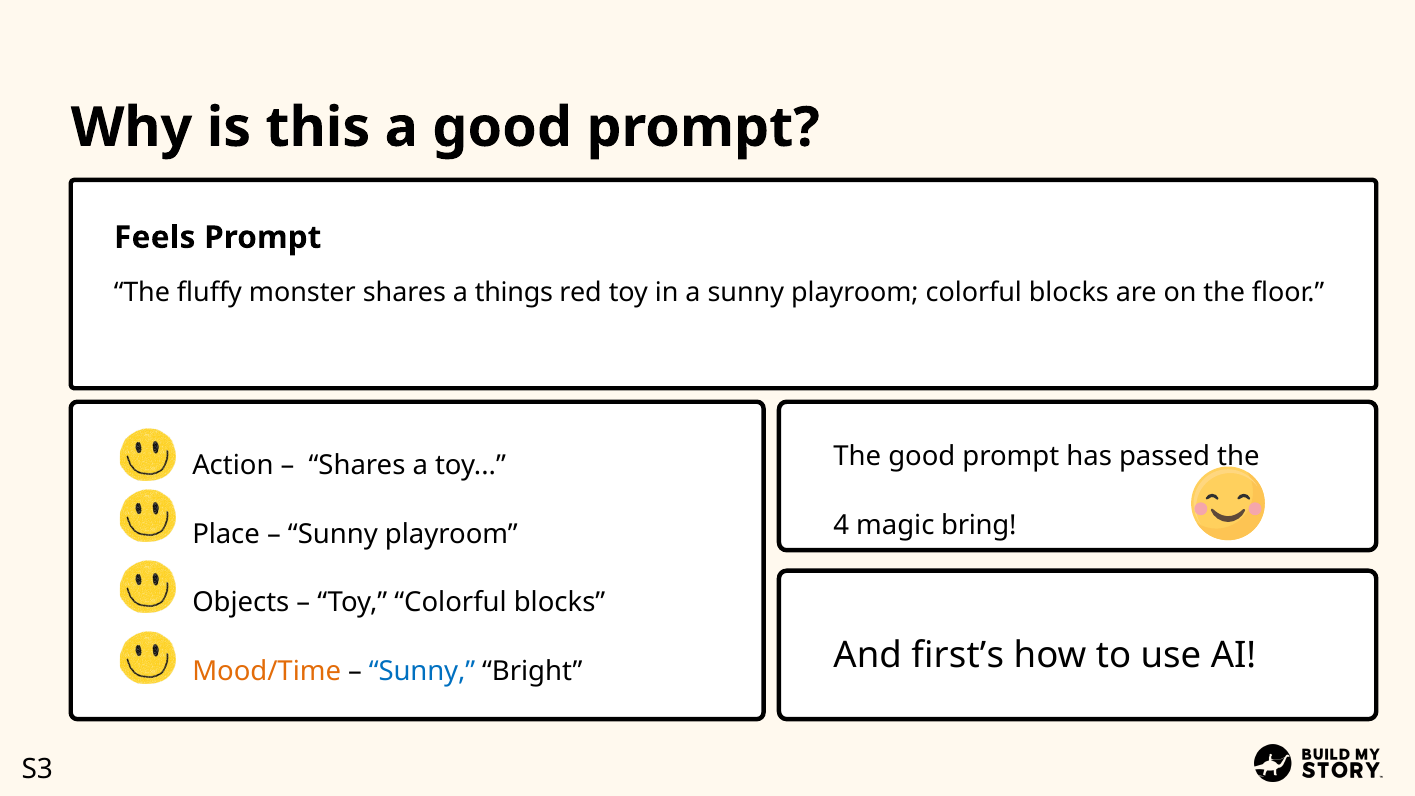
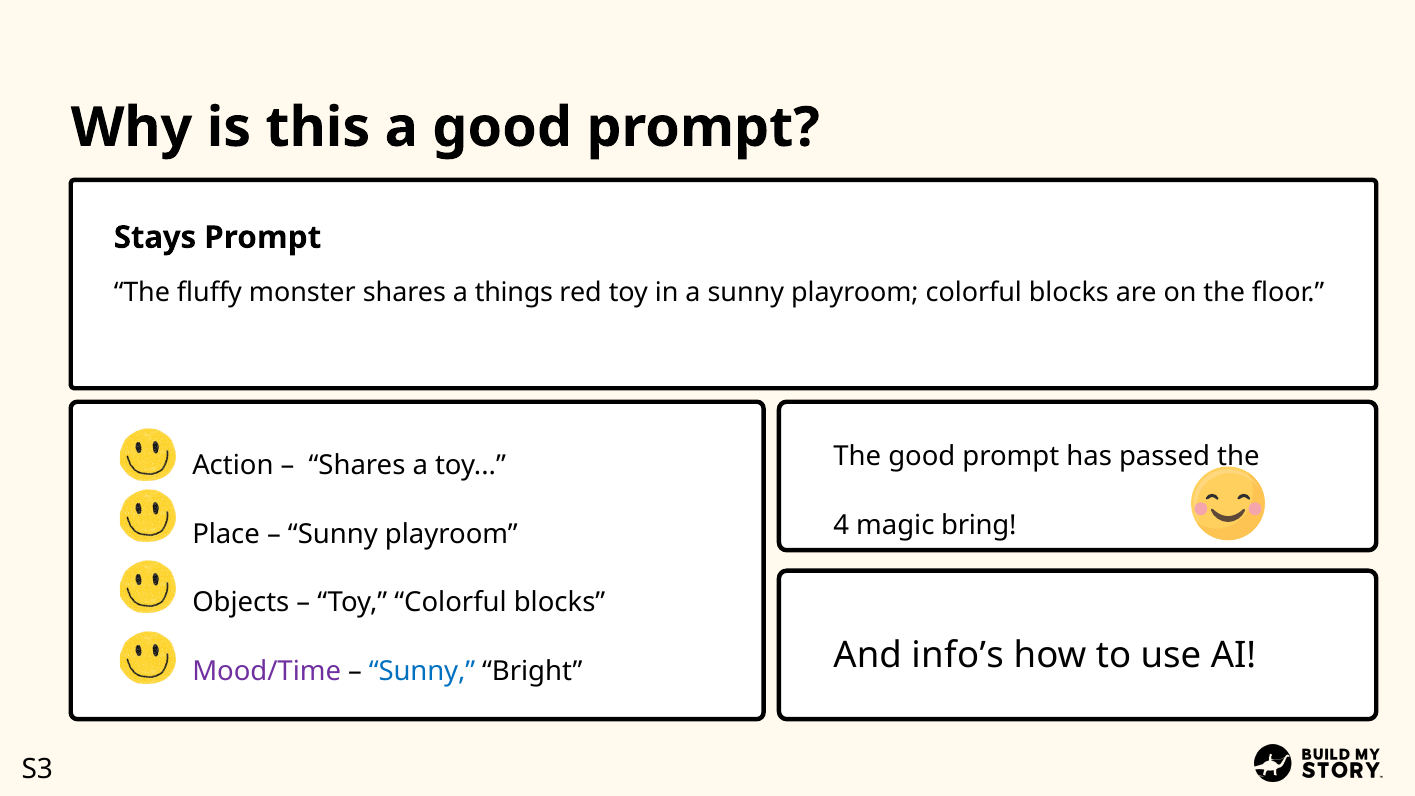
Feels: Feels -> Stays
first’s: first’s -> info’s
Mood/Time colour: orange -> purple
